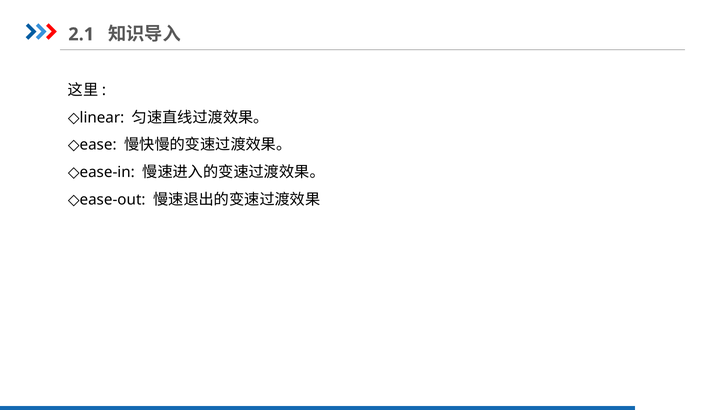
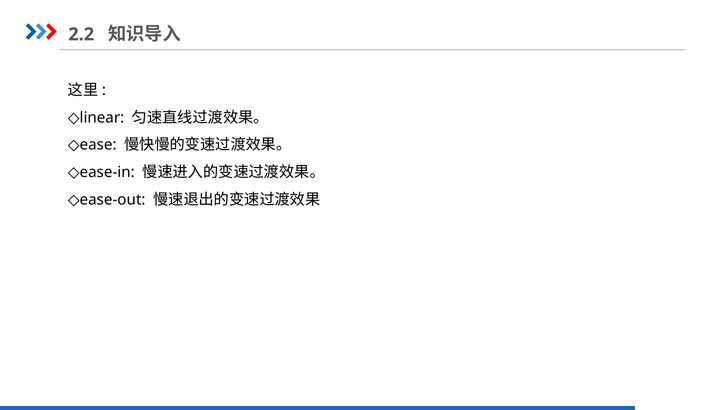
2.1: 2.1 -> 2.2
